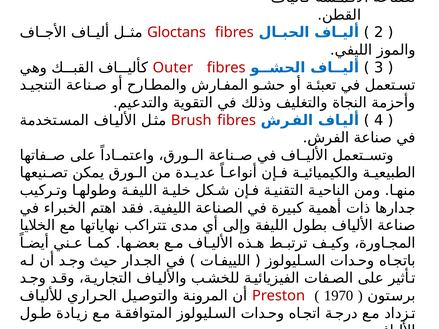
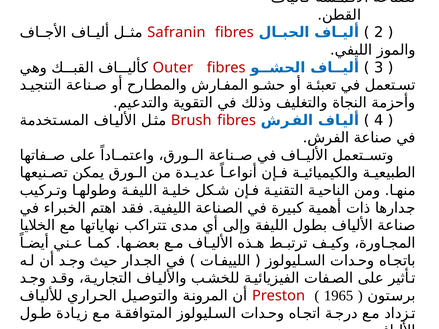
Gloctans: Gloctans -> Safranin
1970: 1970 -> 1965
